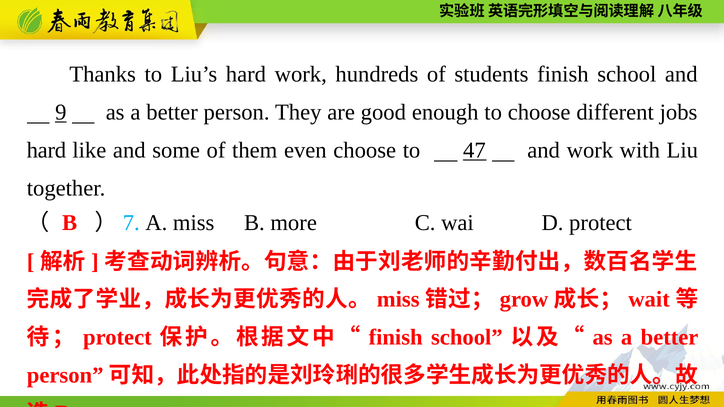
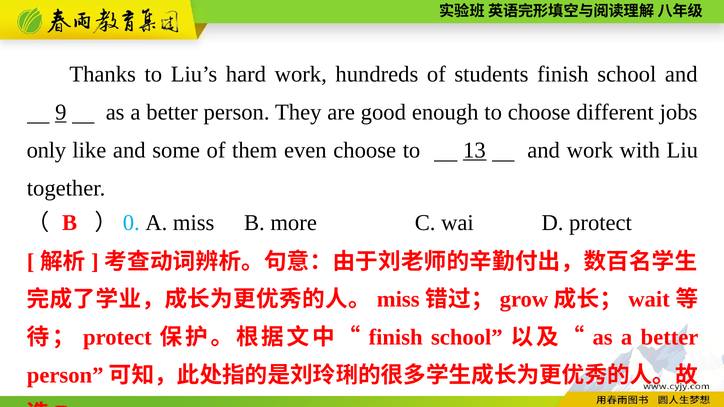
hard at (46, 150): hard -> only
47: 47 -> 13
7: 7 -> 0
